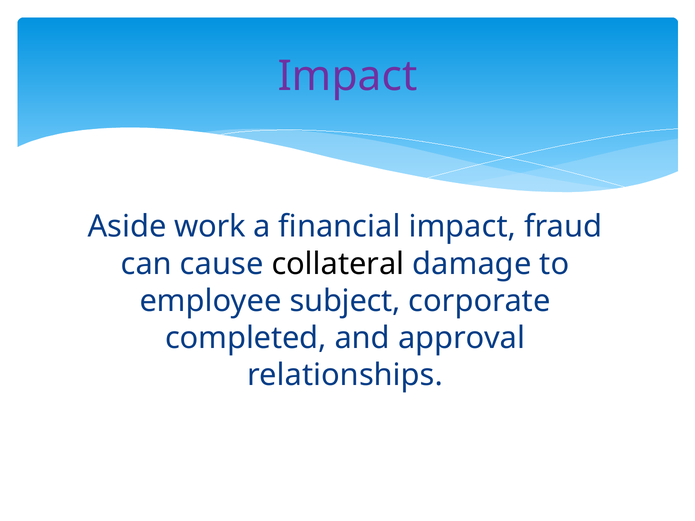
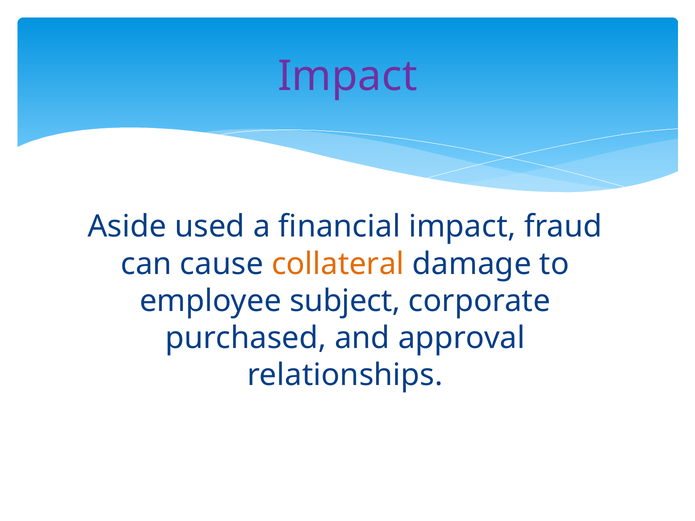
work: work -> used
collateral colour: black -> orange
completed: completed -> purchased
